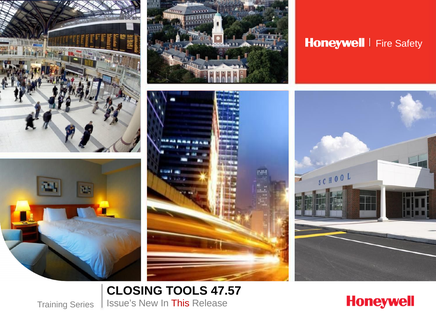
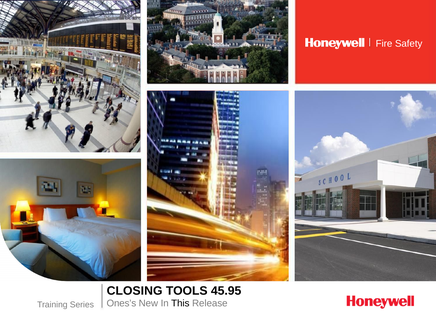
47.57: 47.57 -> 45.95
Issue’s: Issue’s -> Ones’s
This colour: red -> black
